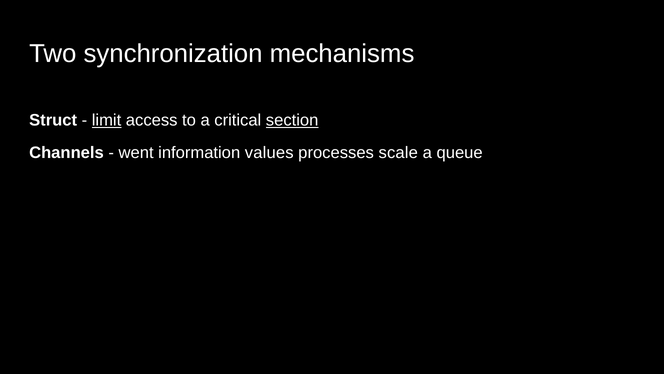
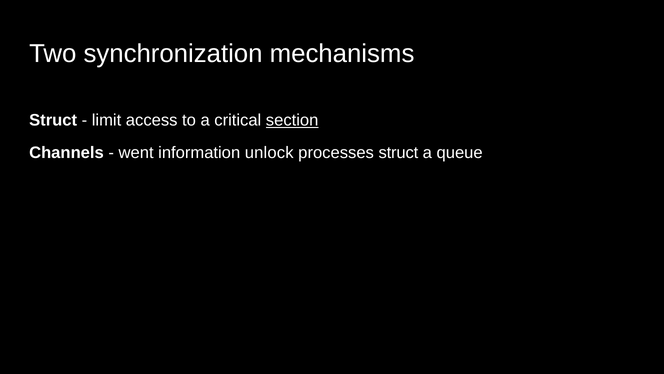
limit underline: present -> none
values: values -> unlock
processes scale: scale -> struct
